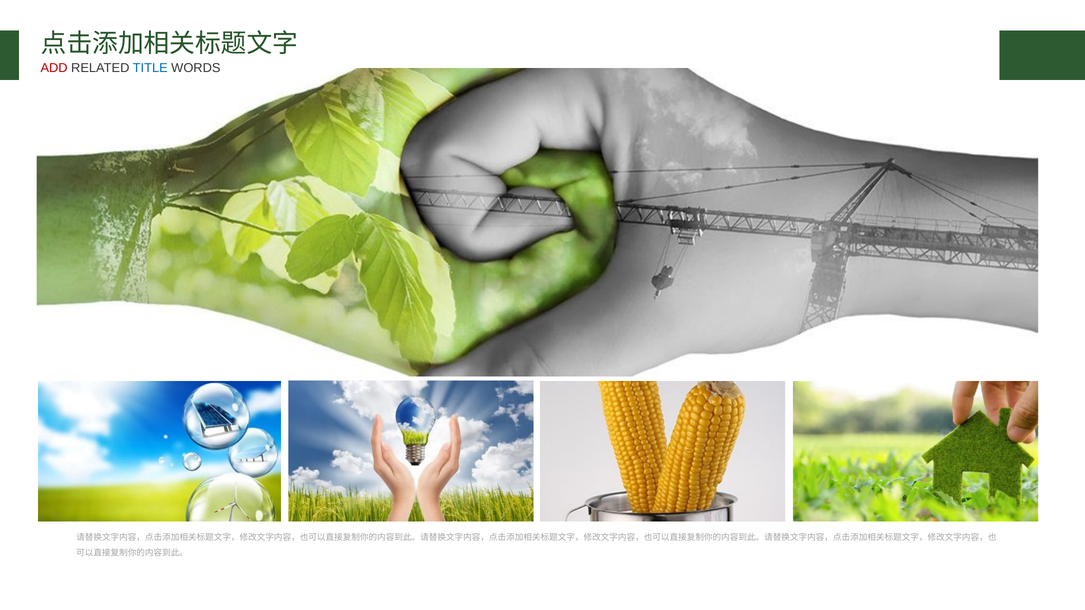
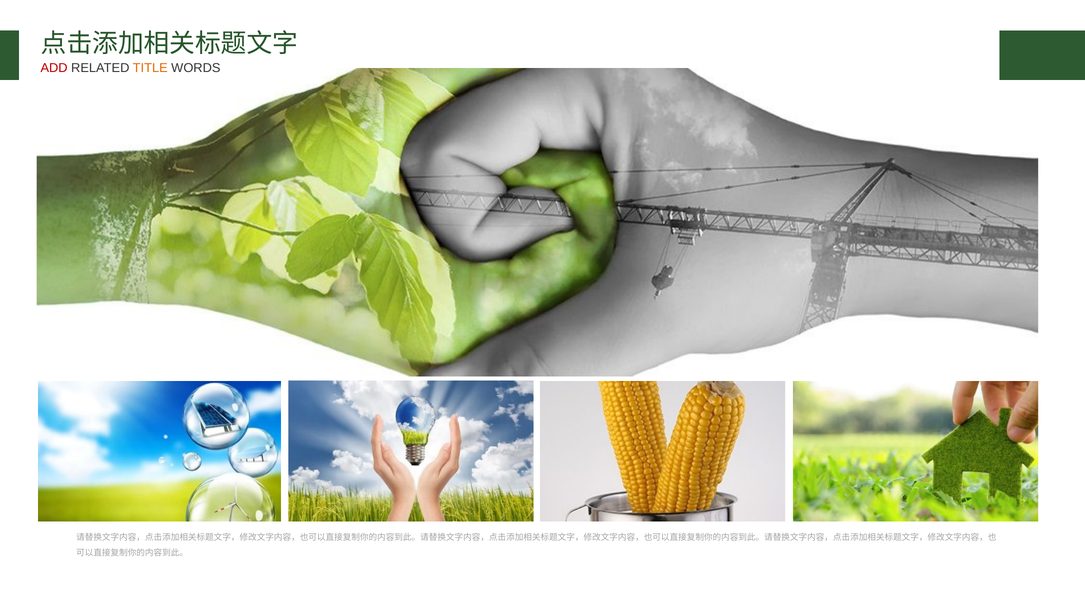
TITLE colour: blue -> orange
